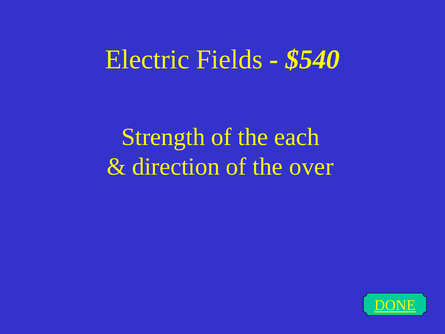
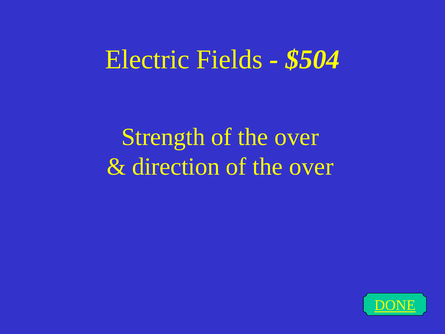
$540: $540 -> $504
Strength of the each: each -> over
